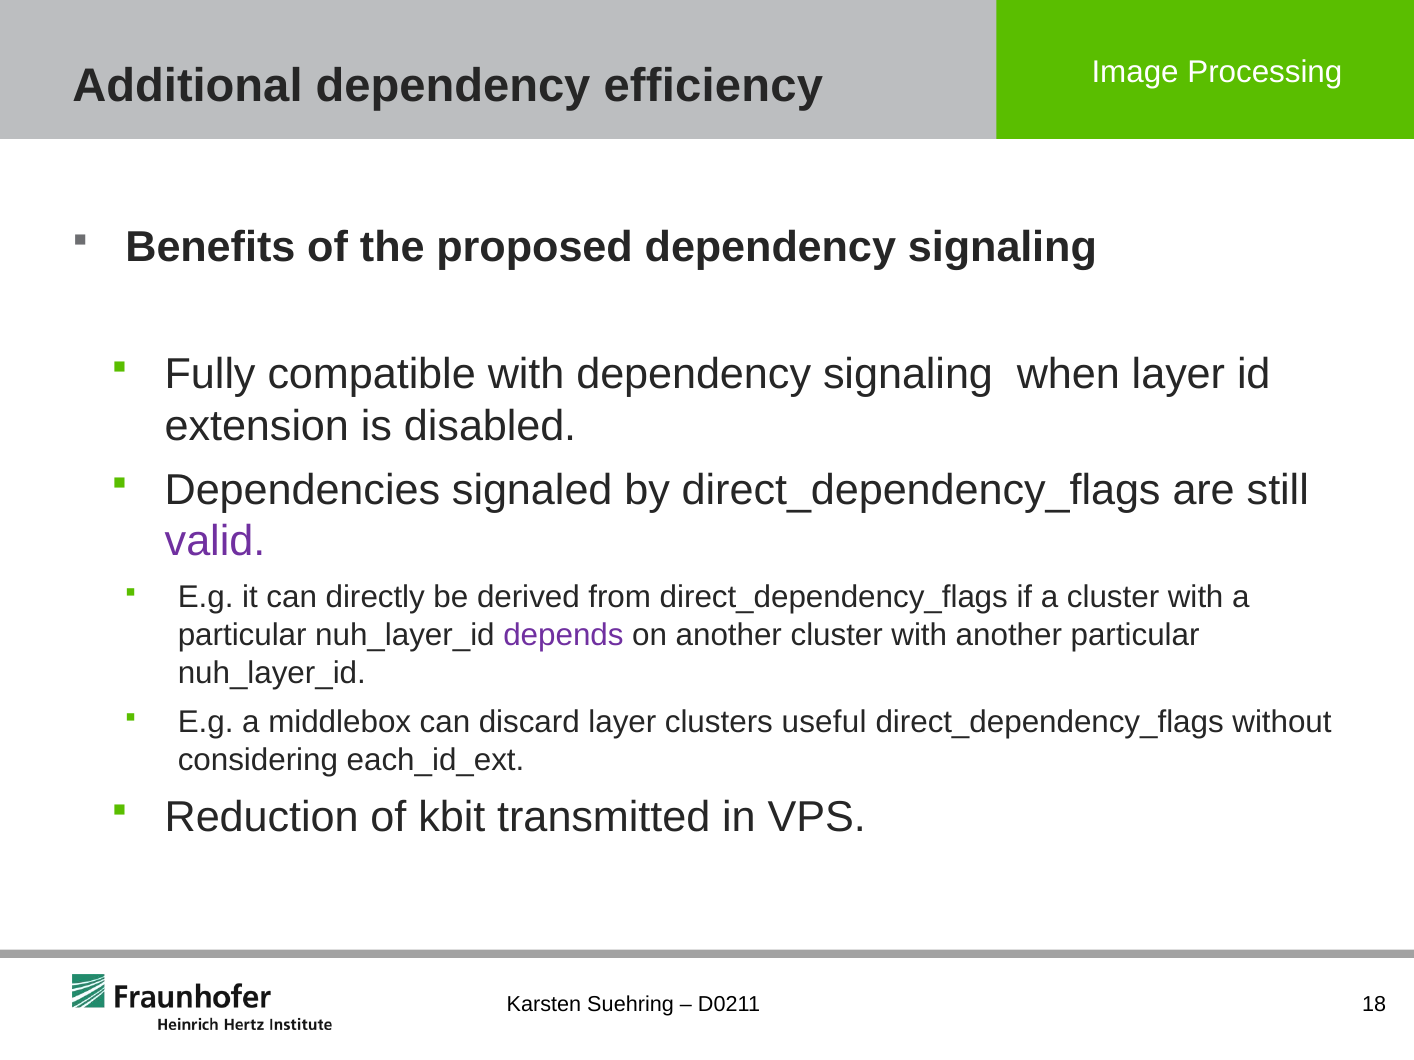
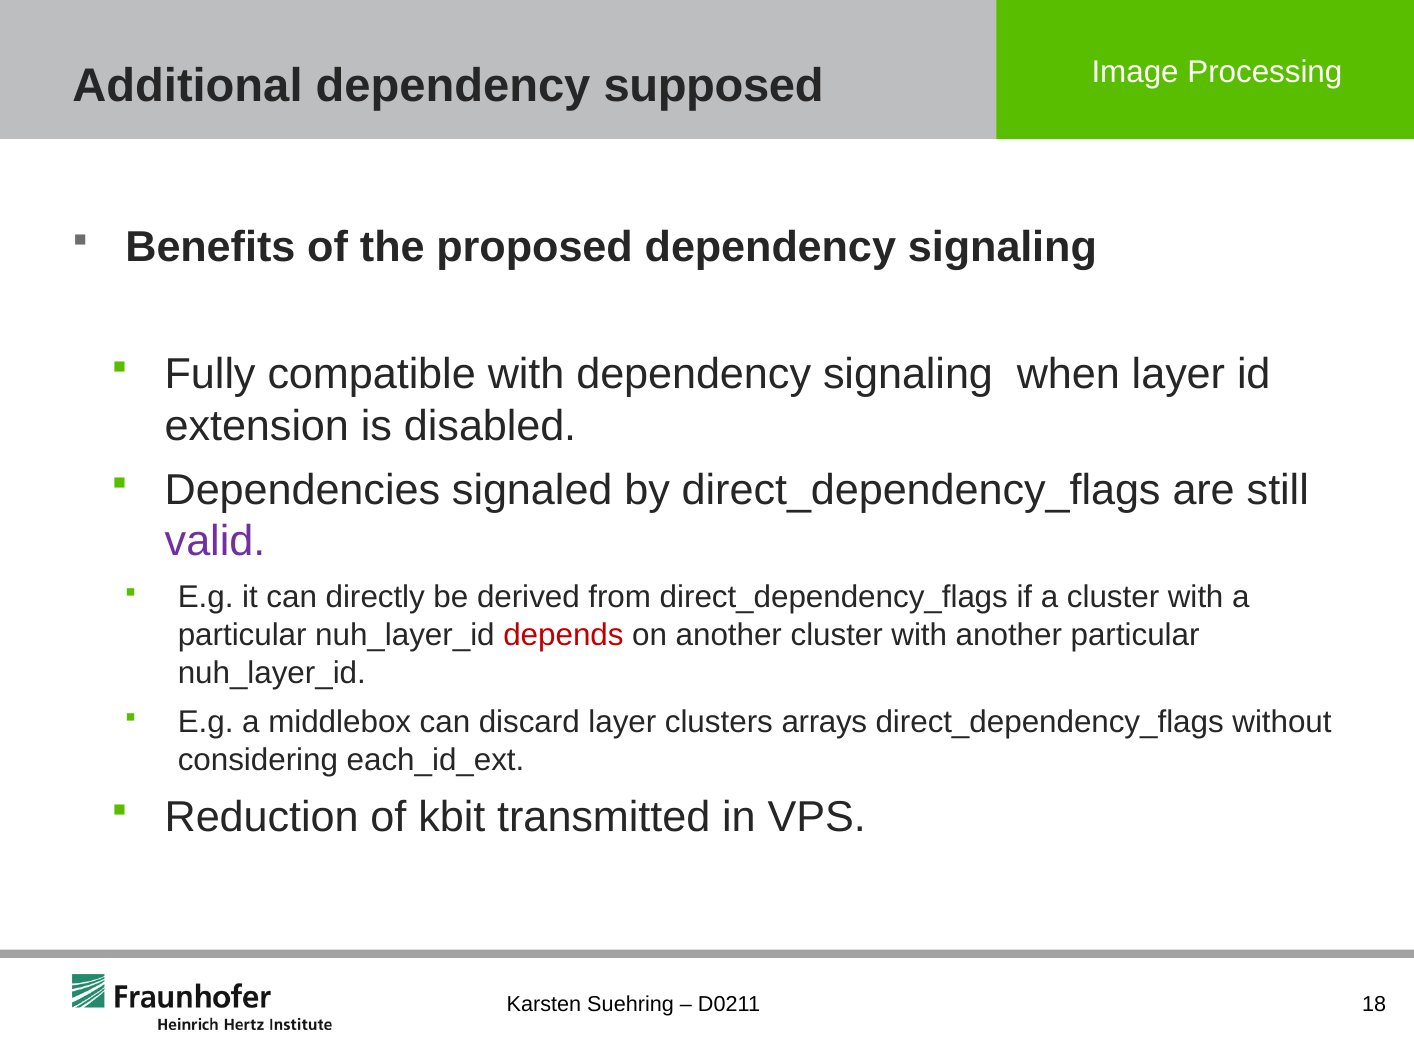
efficiency: efficiency -> supposed
depends colour: purple -> red
useful: useful -> arrays
